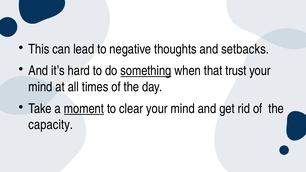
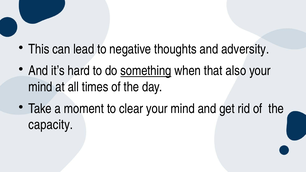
setbacks: setbacks -> adversity
trust: trust -> also
moment underline: present -> none
